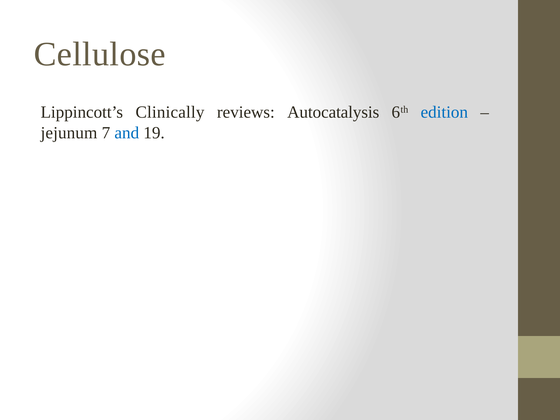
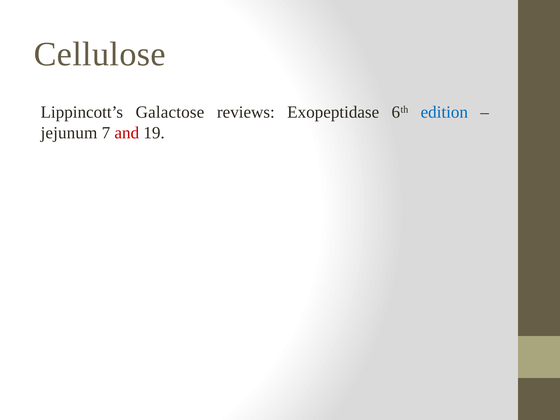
Clinically: Clinically -> Galactose
Autocatalysis: Autocatalysis -> Exopeptidase
and colour: blue -> red
